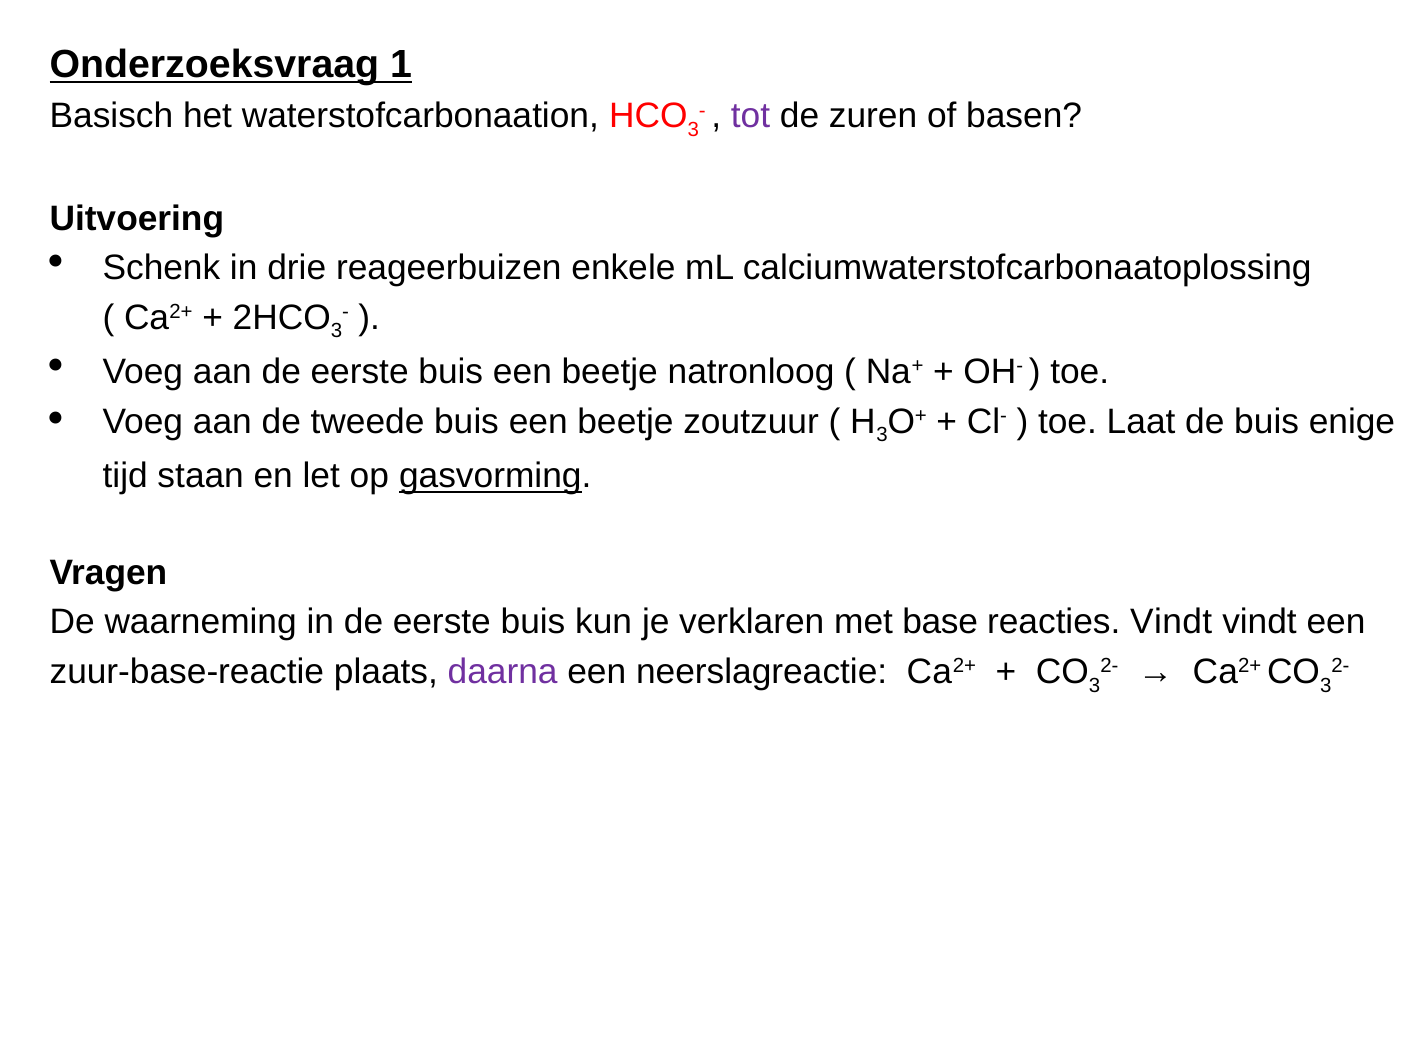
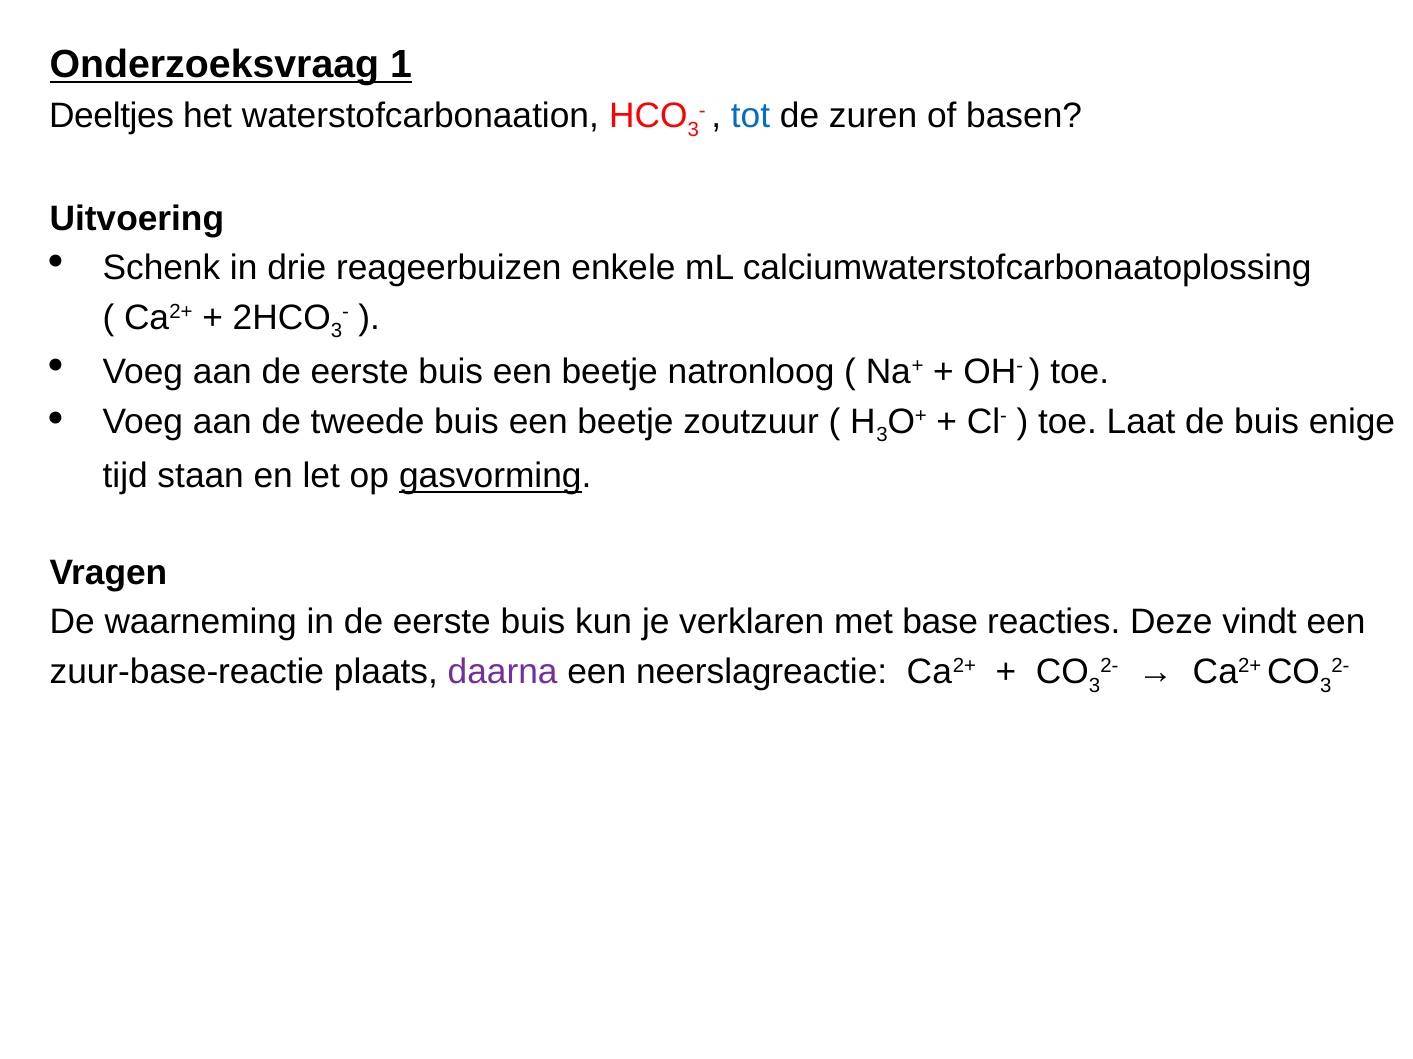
Basisch: Basisch -> Deeltjes
tot colour: purple -> blue
reacties Vindt: Vindt -> Deze
